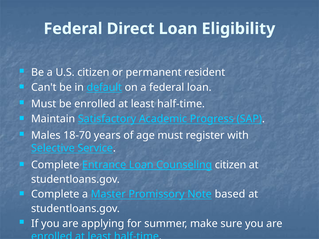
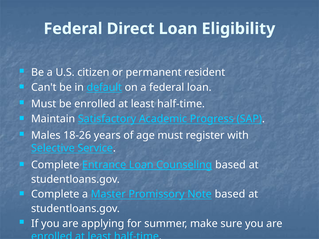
18-70: 18-70 -> 18-26
Counseling citizen: citizen -> based
